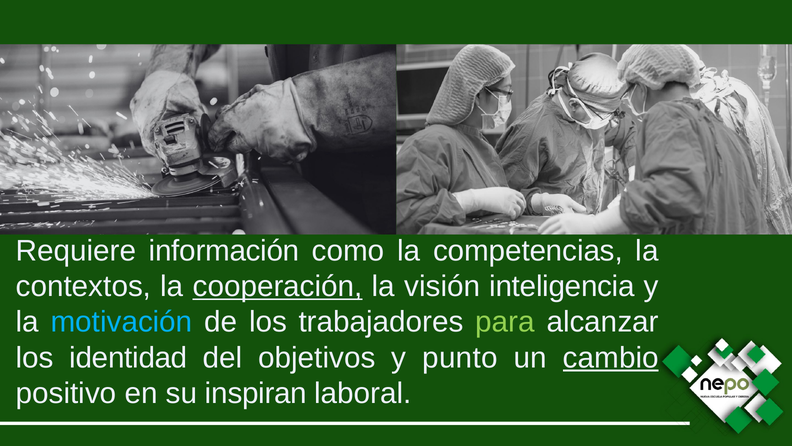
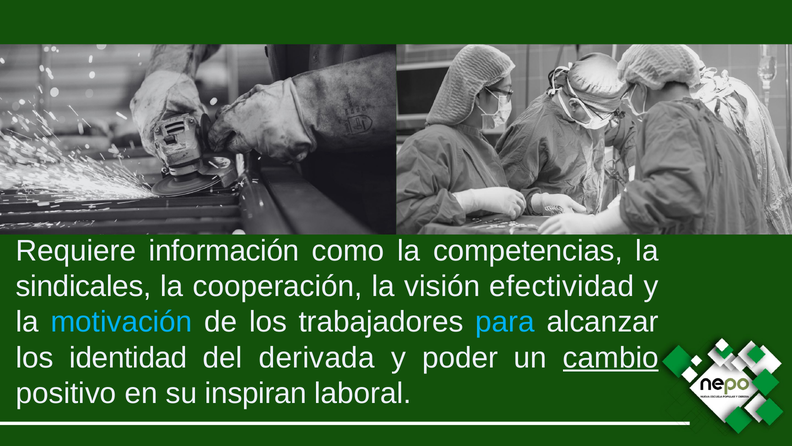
contextos: contextos -> sindicales
cooperación underline: present -> none
inteligencia: inteligencia -> efectividad
para colour: light green -> light blue
objetivos: objetivos -> derivada
punto: punto -> poder
